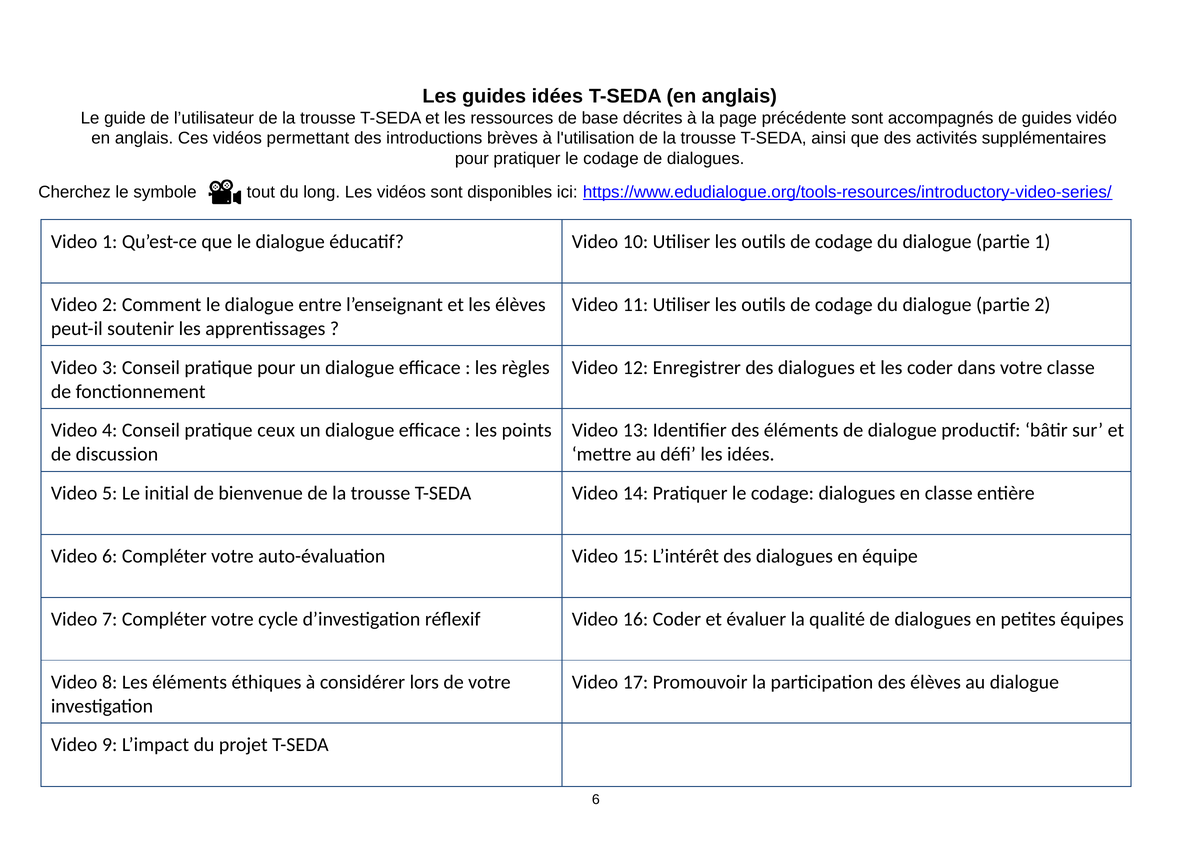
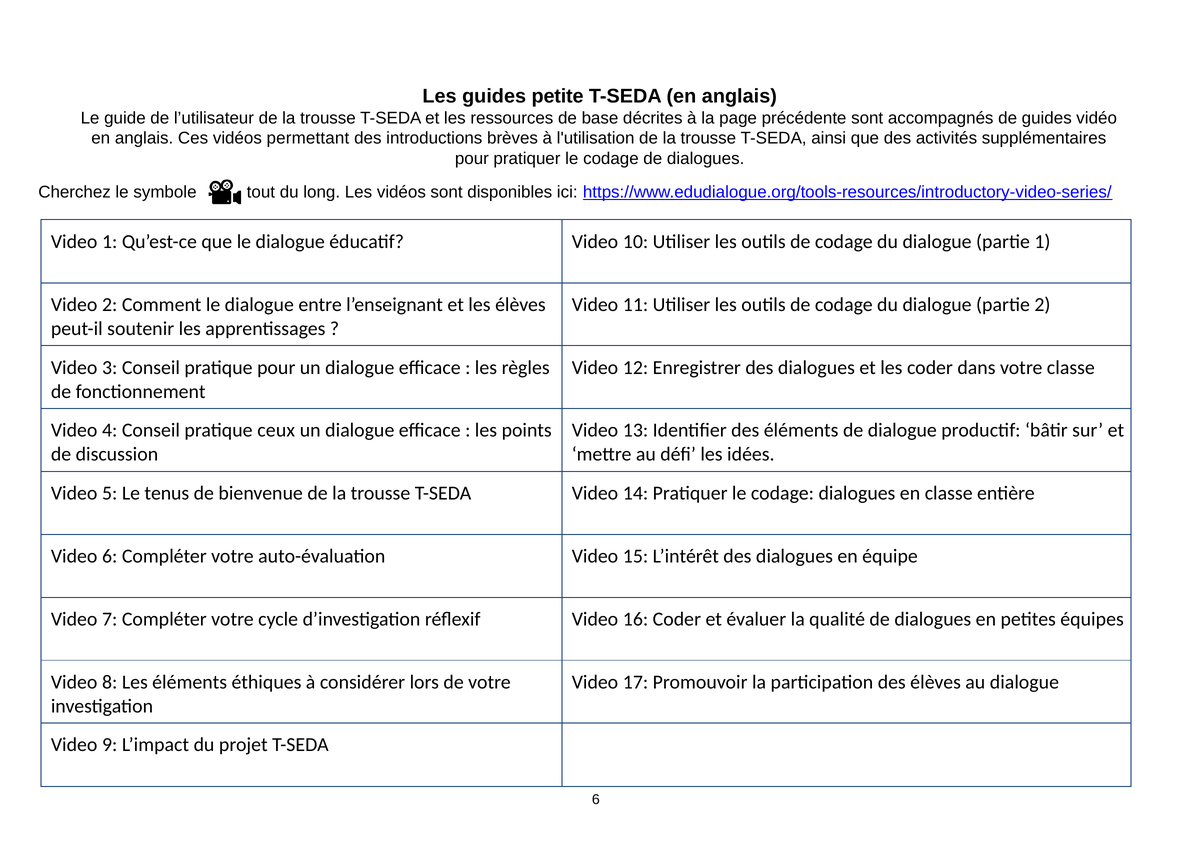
guides idées: idées -> petite
initial: initial -> tenus
